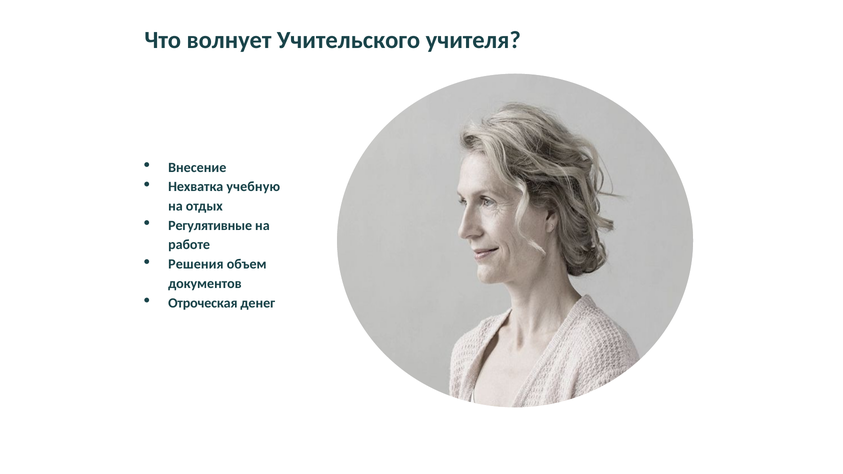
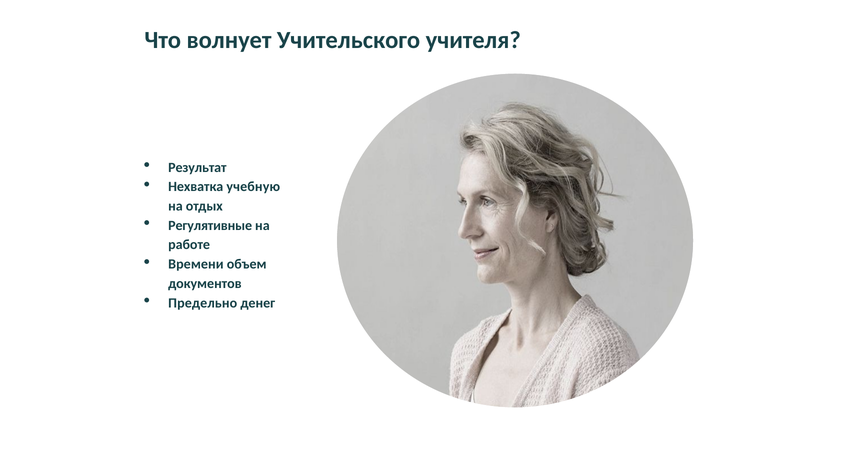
Внесение: Внесение -> Результат
Решения: Решения -> Времени
Отроческая: Отроческая -> Предельно
